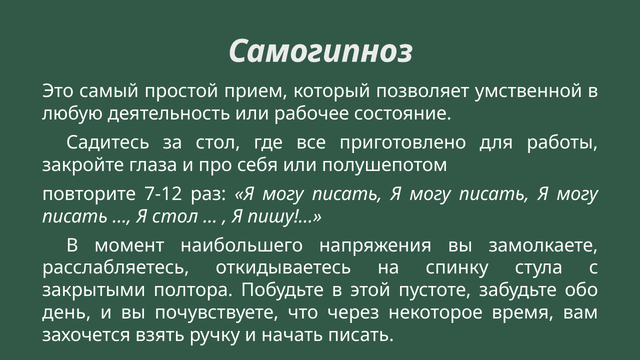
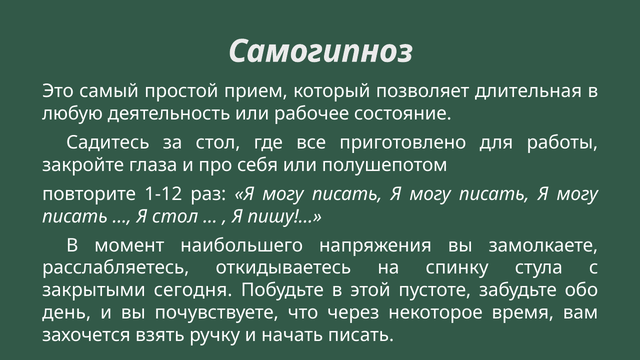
умственной: умственной -> длительная
7-12: 7-12 -> 1-12
полтора: полтора -> сегодня
